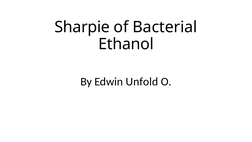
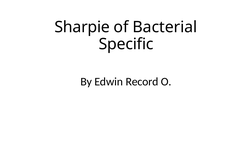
Ethanol: Ethanol -> Specific
Unfold: Unfold -> Record
